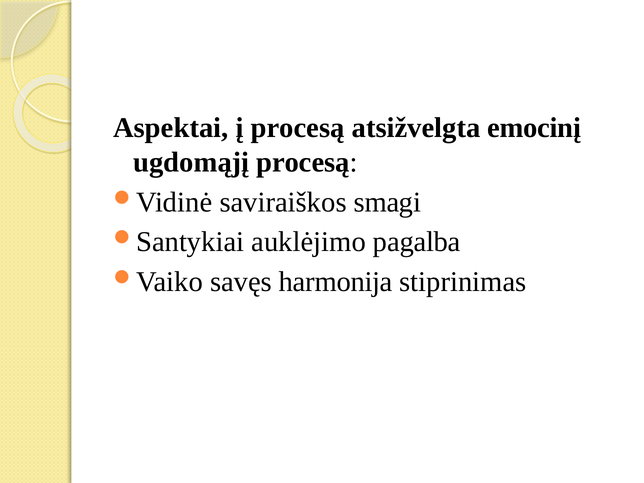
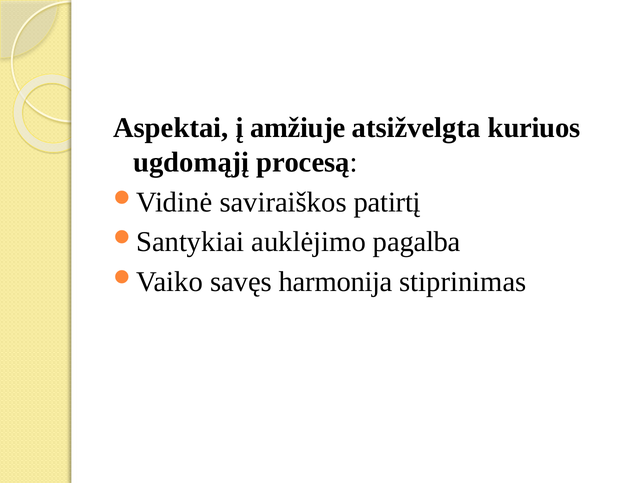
į procesą: procesą -> amžiuje
emocinį: emocinį -> kuriuos
smagi: smagi -> patirtį
